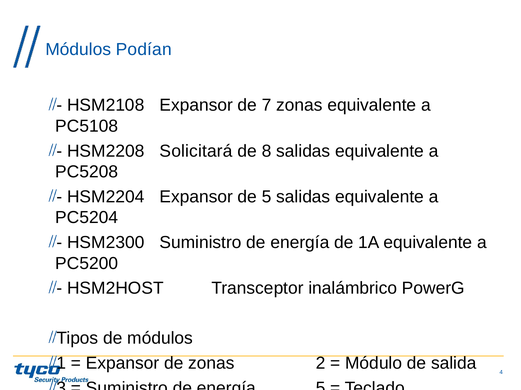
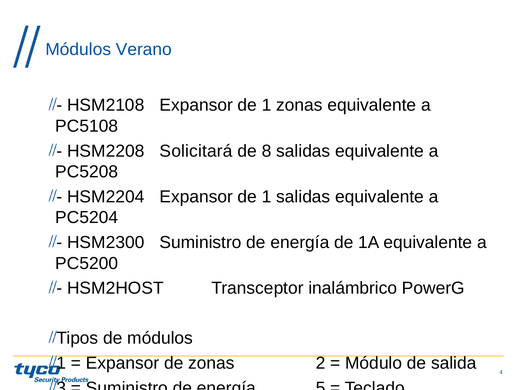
Podían: Podían -> Verano
HSM2108 Expansor de 7: 7 -> 1
HSM2204 Expansor de 5: 5 -> 1
